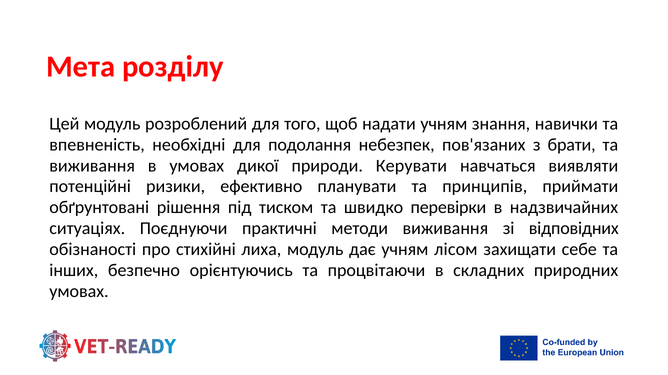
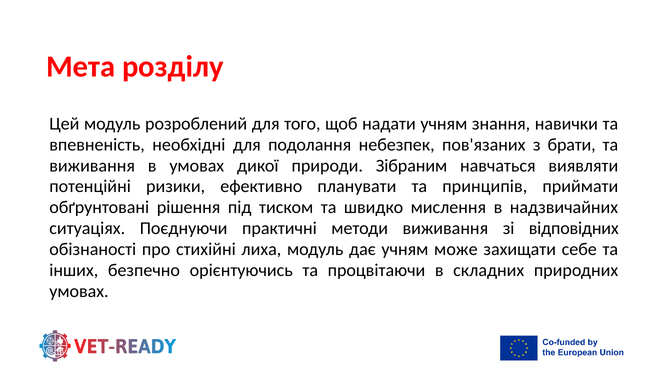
Керувати: Керувати -> Зібраним
перевірки: перевірки -> мислення
лісом: лісом -> може
